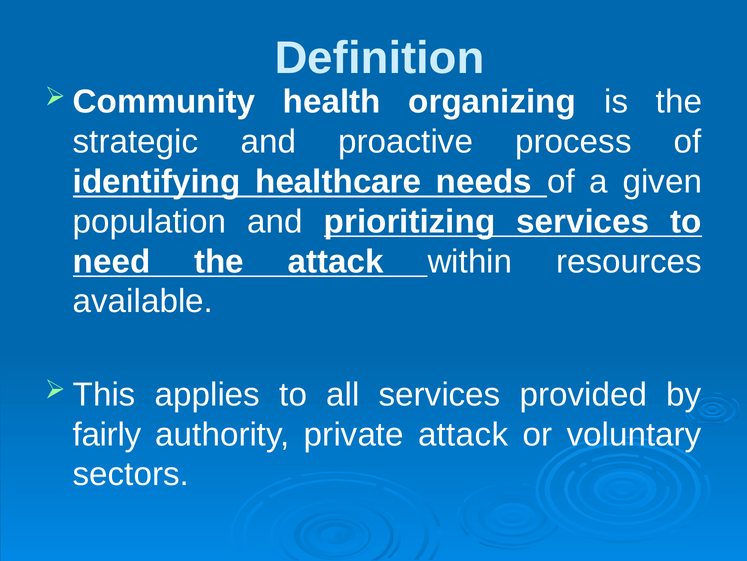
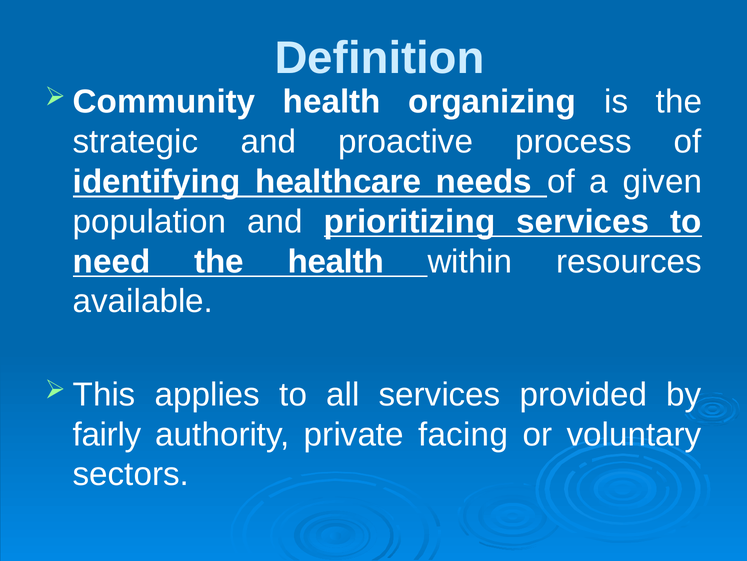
the attack: attack -> health
private attack: attack -> facing
